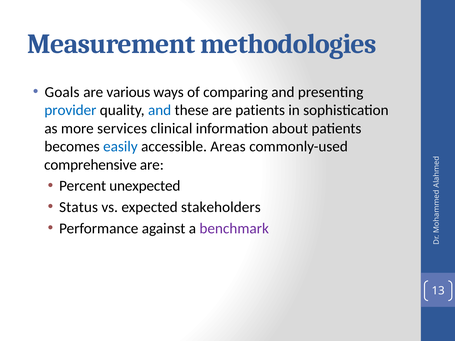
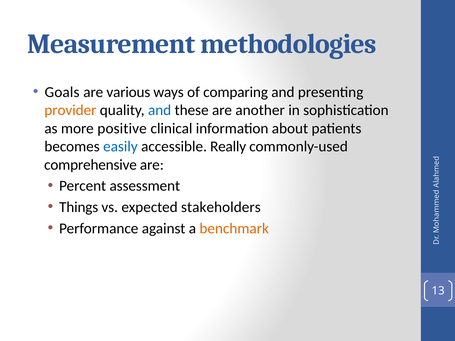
provider colour: blue -> orange
are patients: patients -> another
services: services -> positive
Areas: Areas -> Really
unexpected: unexpected -> assessment
Status: Status -> Things
benchmark colour: purple -> orange
